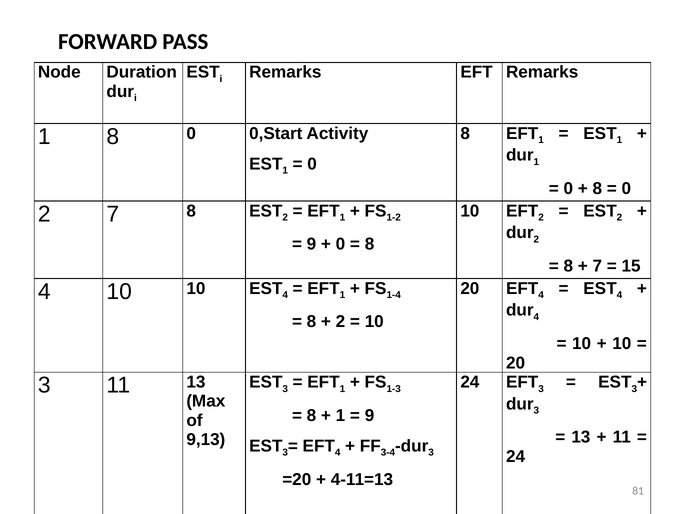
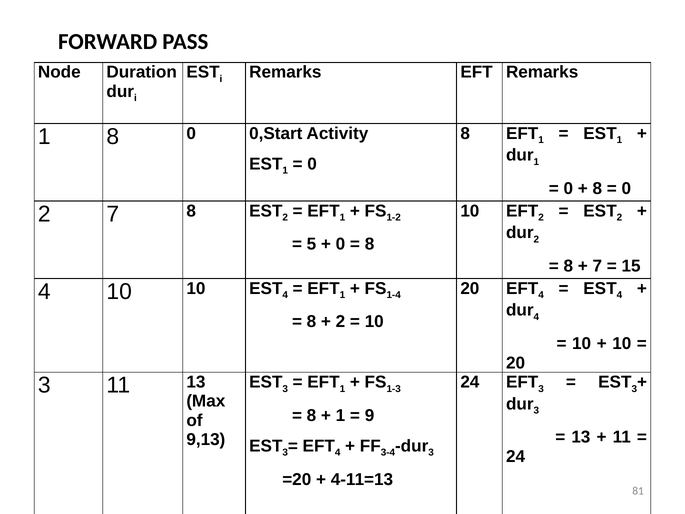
9 at (311, 244): 9 -> 5
